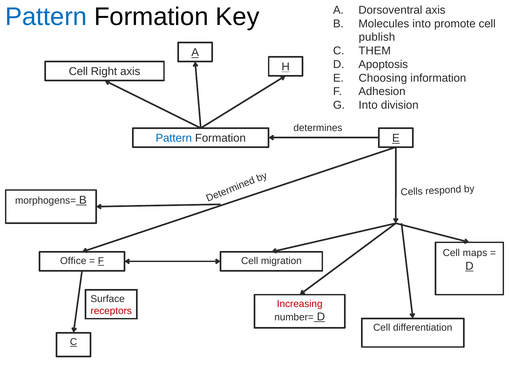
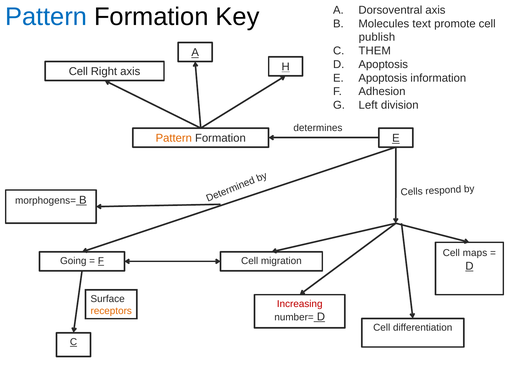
Molecules into: into -> text
E Choosing: Choosing -> Apoptosis
Into at (368, 105): Into -> Left
Pattern at (174, 138) colour: blue -> orange
Office: Office -> Going
receptors colour: red -> orange
